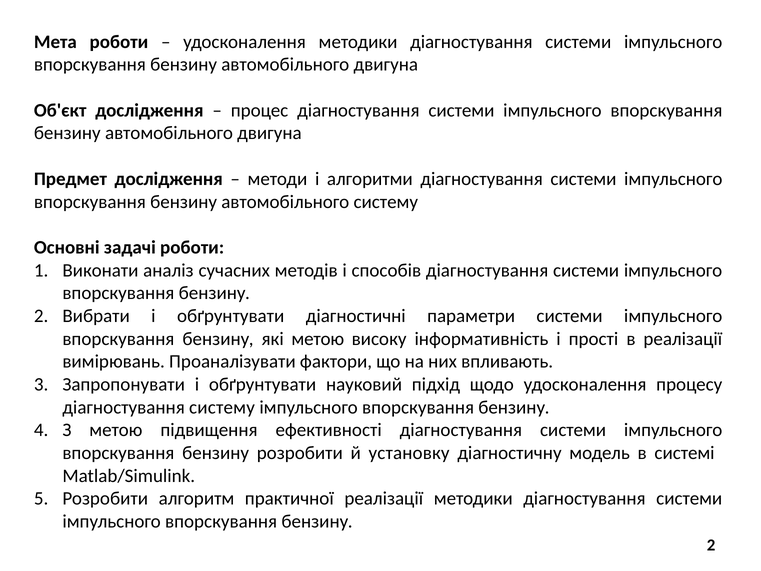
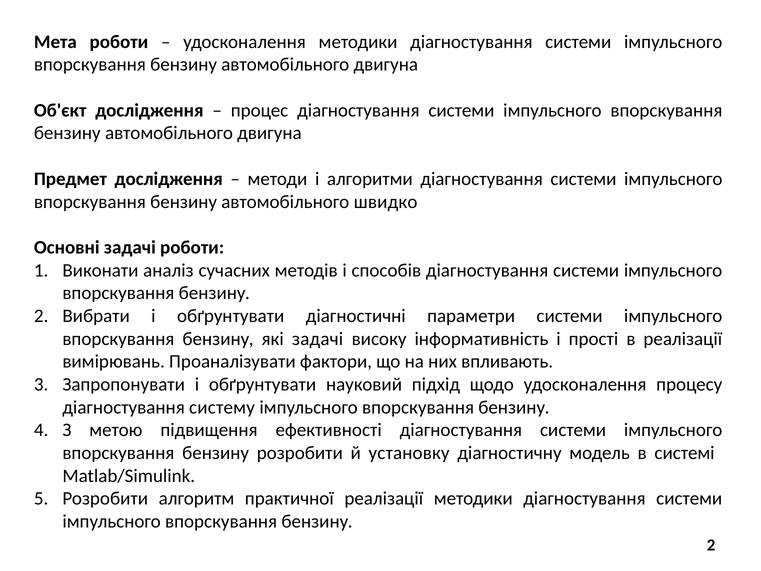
автомобільного систему: систему -> швидко
які метою: метою -> задачі
